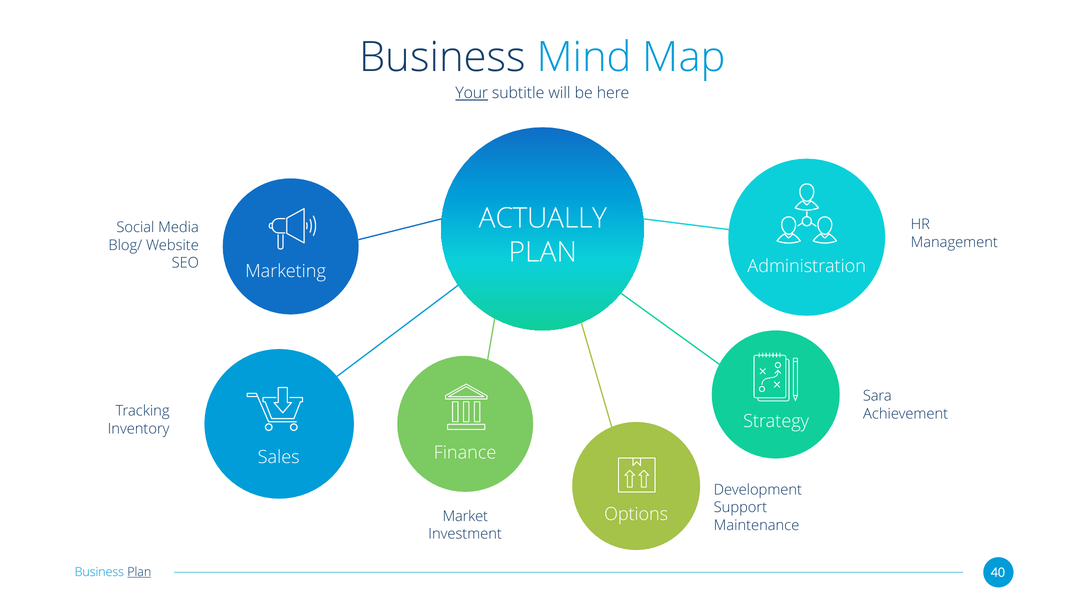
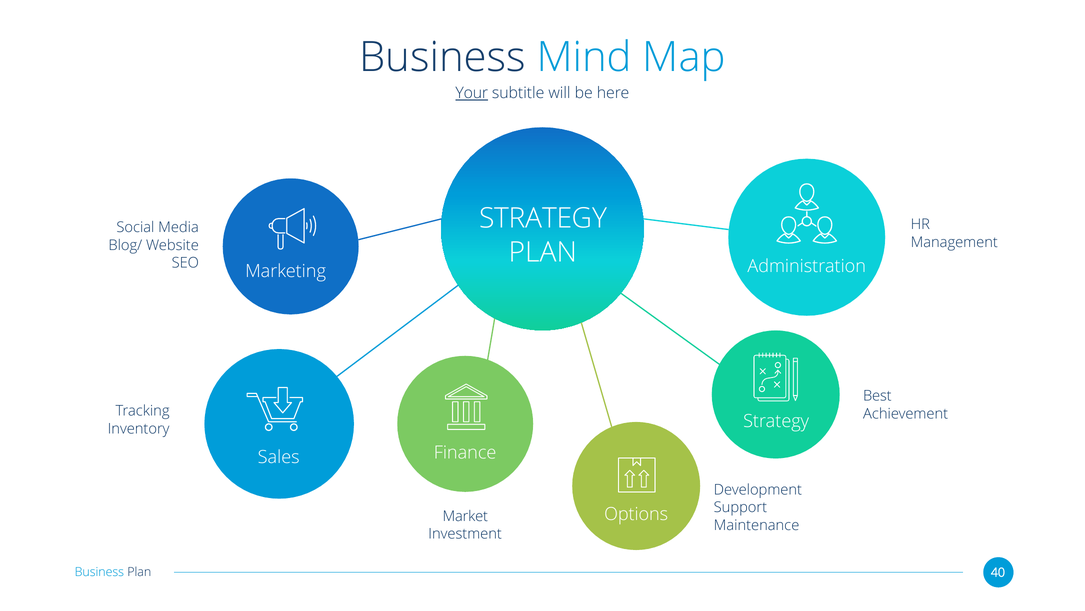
ACTUALLY at (543, 218): ACTUALLY -> STRATEGY
Sara: Sara -> Best
Plan at (139, 571) underline: present -> none
